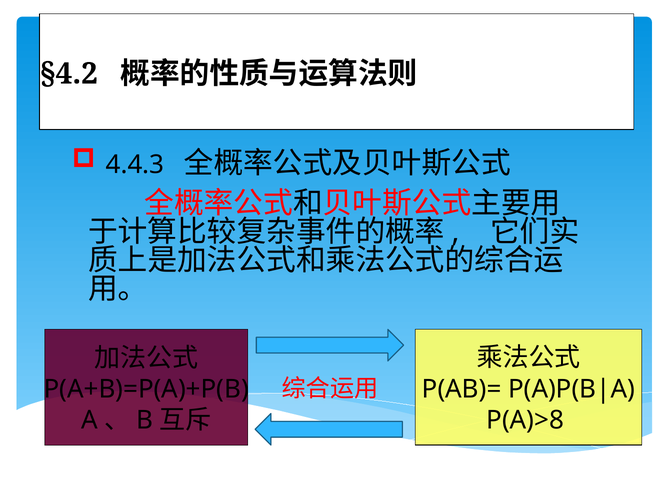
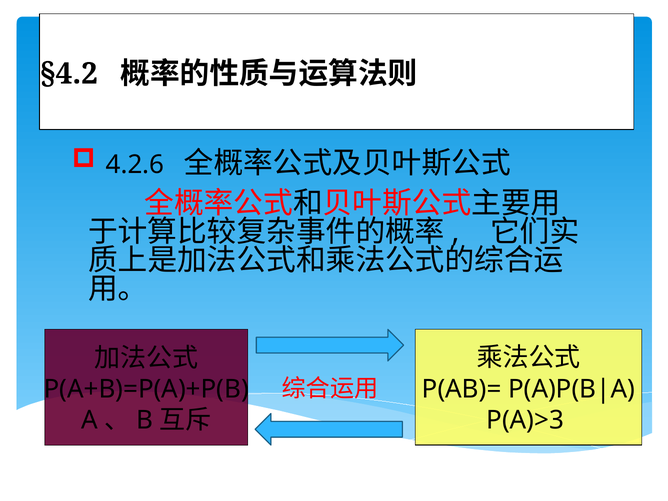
4.4.3: 4.4.3 -> 4.2.6
P(A)>8: P(A)>8 -> P(A)>3
